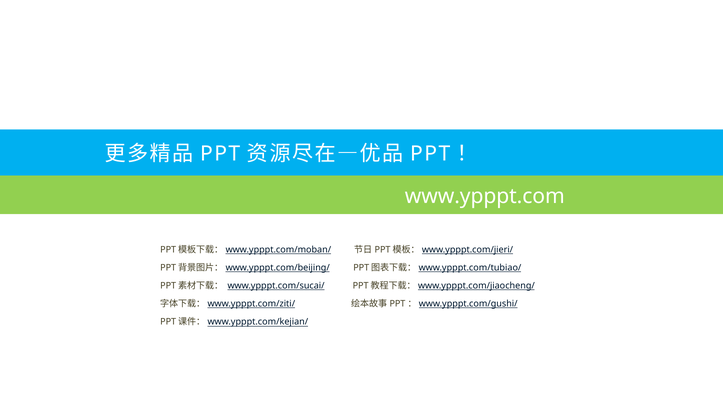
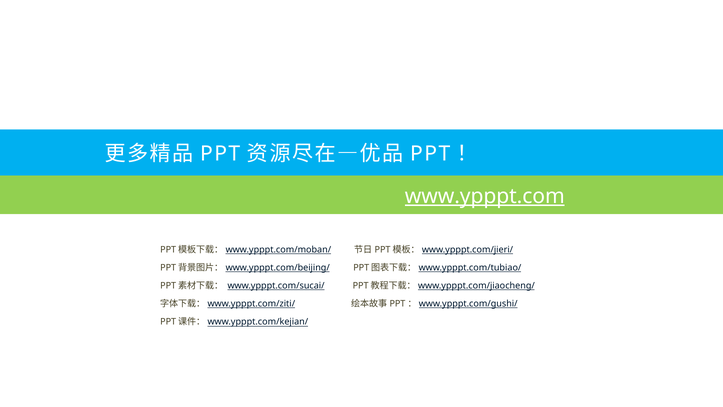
www.ypppt.com underline: none -> present
